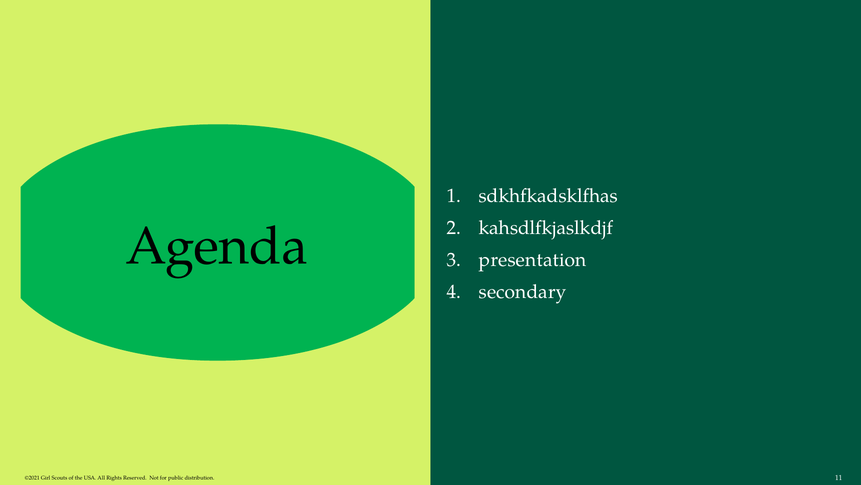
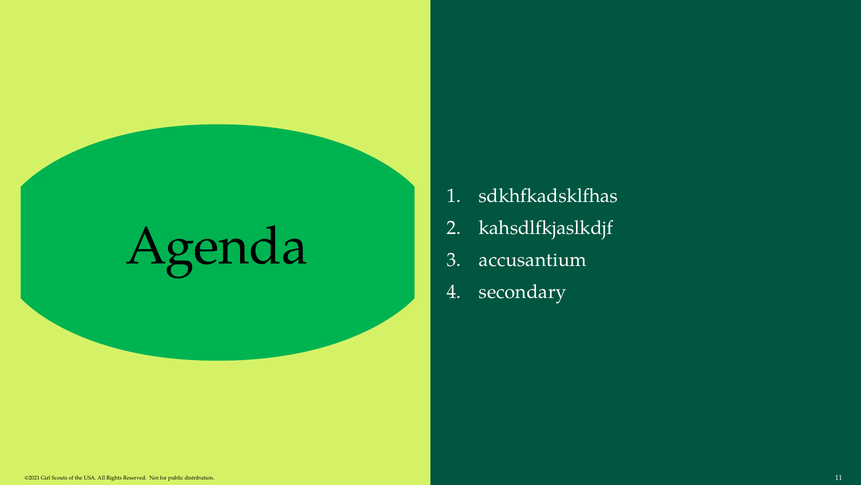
presentation: presentation -> accusantium
